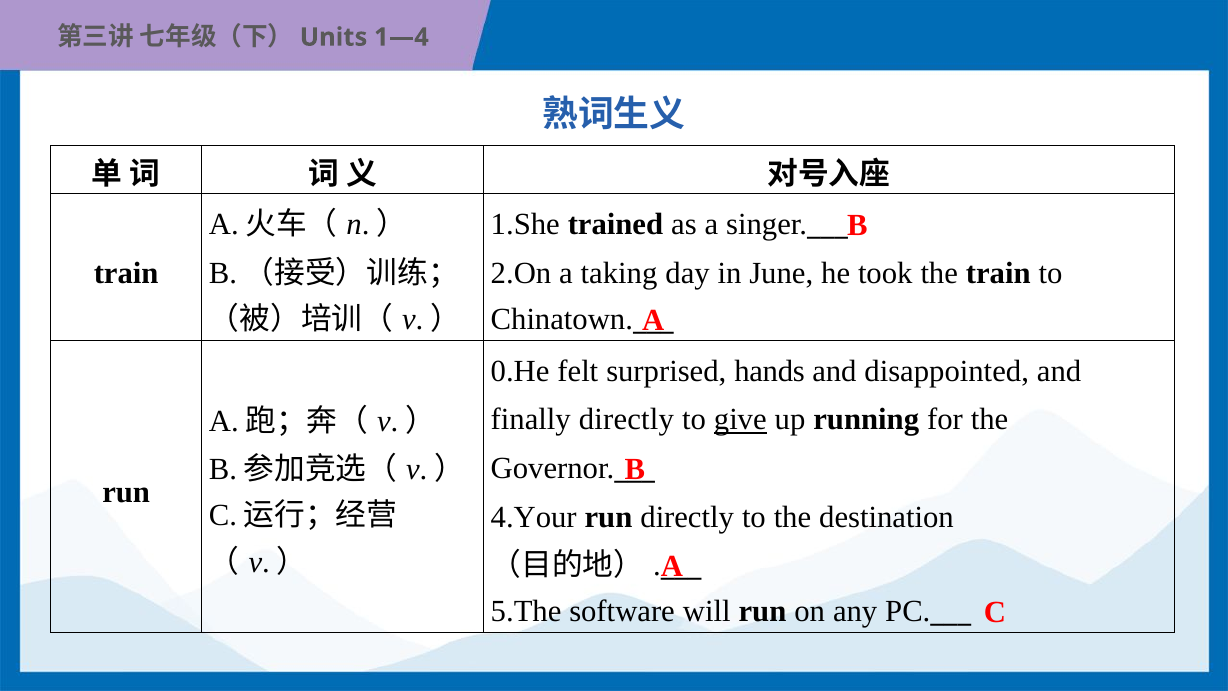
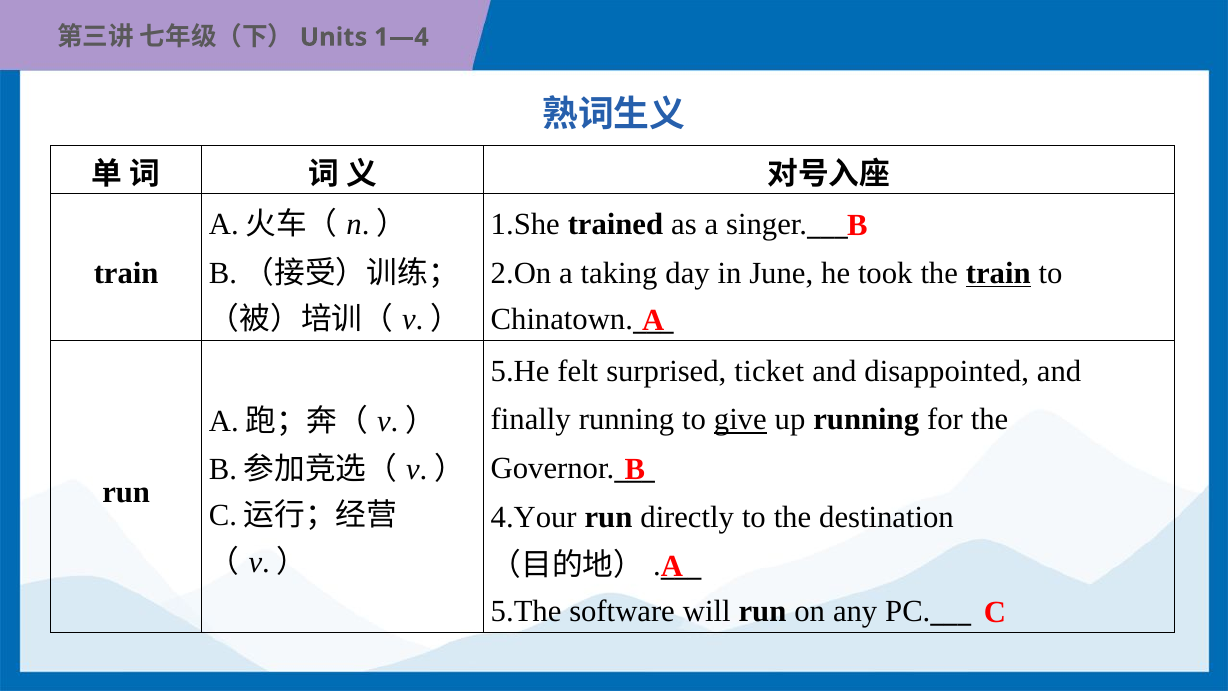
train at (998, 273) underline: none -> present
0.He: 0.He -> 5.He
hands: hands -> ticket
finally directly: directly -> running
